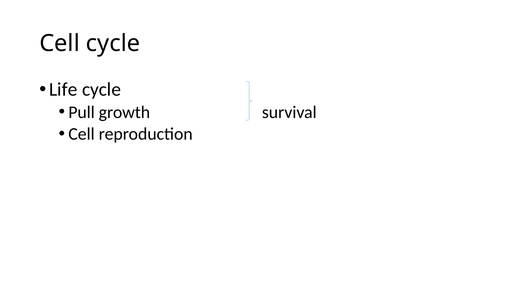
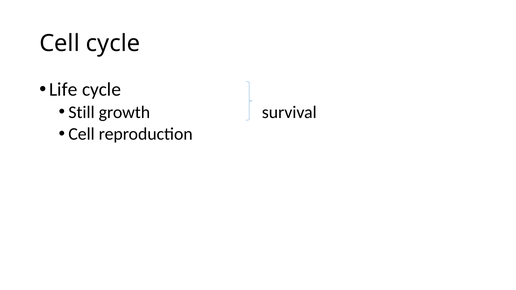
Pull: Pull -> Still
